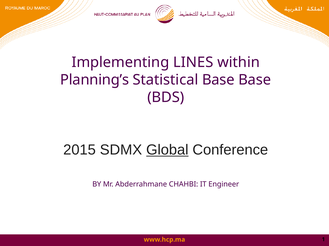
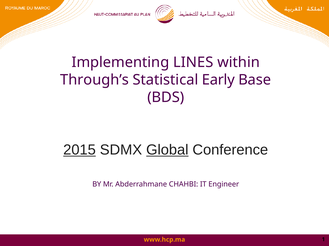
Planning’s: Planning’s -> Through’s
Statistical Base: Base -> Early
2015 underline: none -> present
